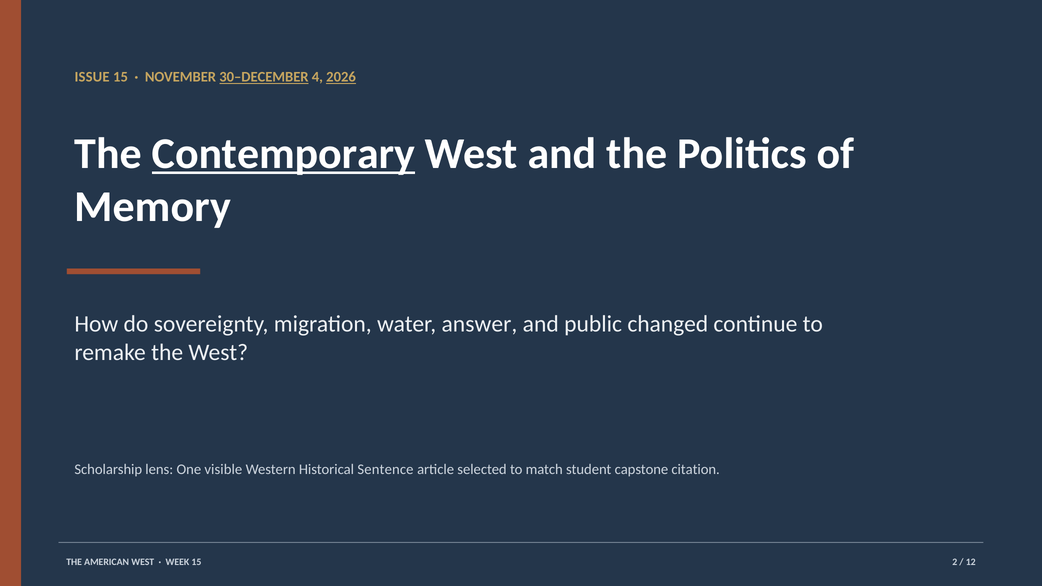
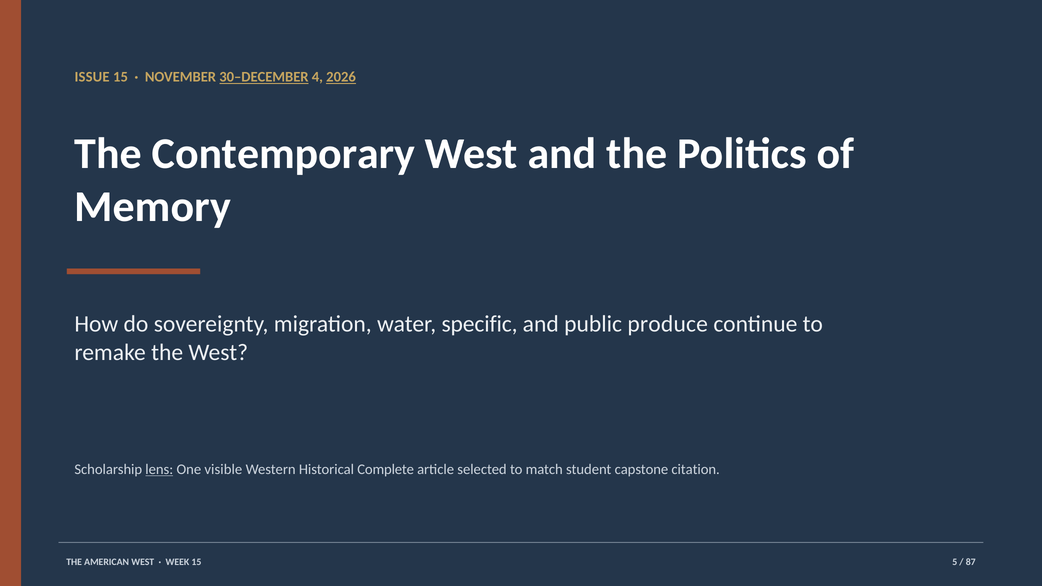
Contemporary underline: present -> none
answer: answer -> specific
changed: changed -> produce
lens underline: none -> present
Sentence: Sentence -> Complete
2: 2 -> 5
12: 12 -> 87
